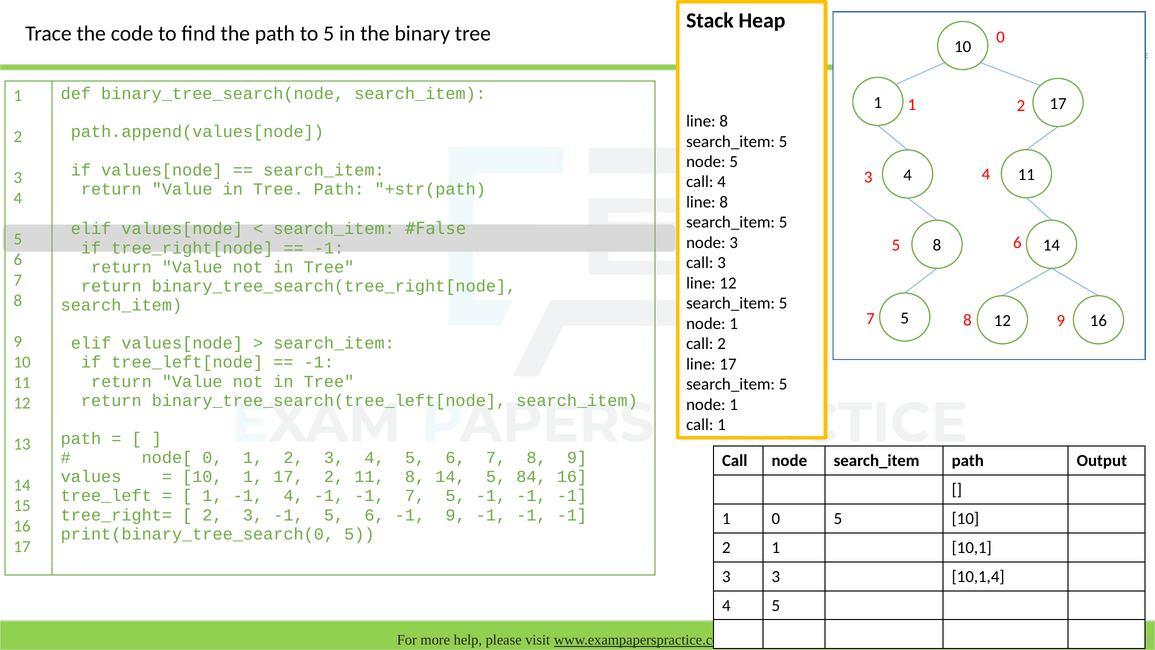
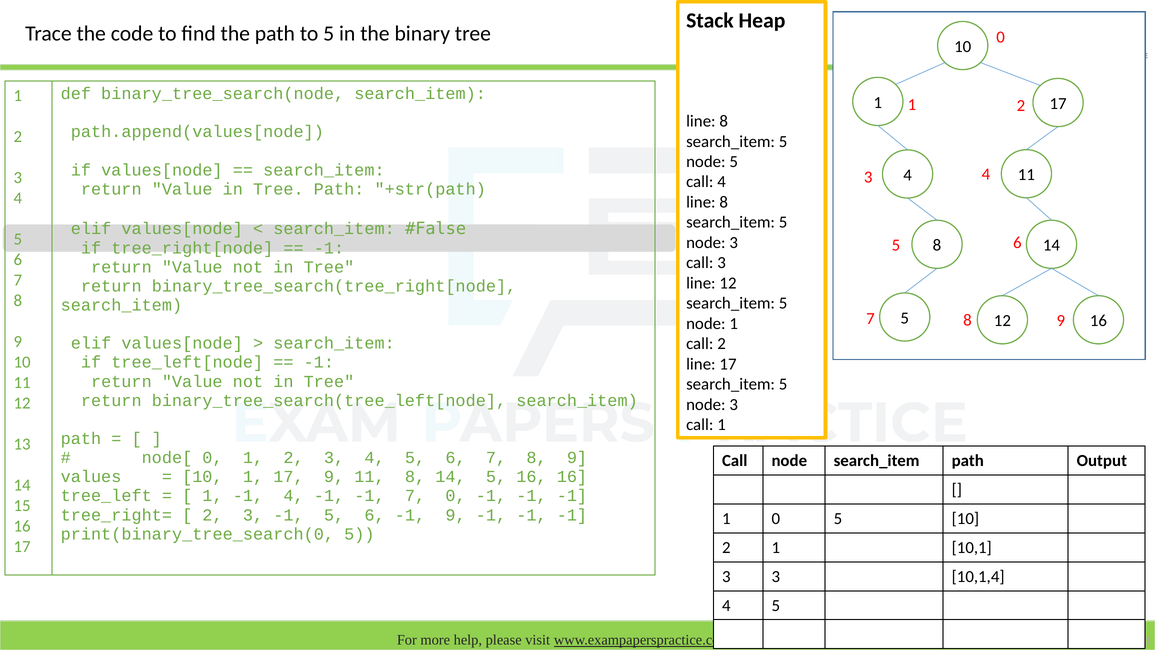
1 at (734, 404): 1 -> 3
17 2: 2 -> 9
8 14 5 84: 84 -> 16
7 5: 5 -> 0
